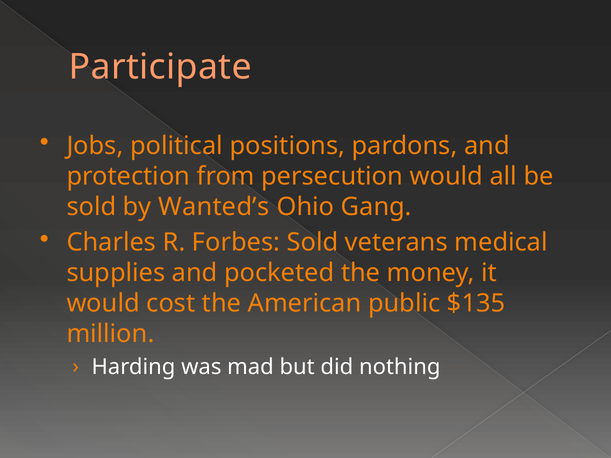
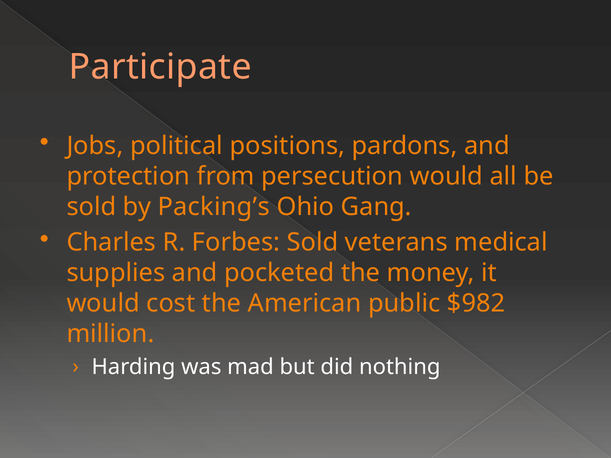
Wanted’s: Wanted’s -> Packing’s
$135: $135 -> $982
